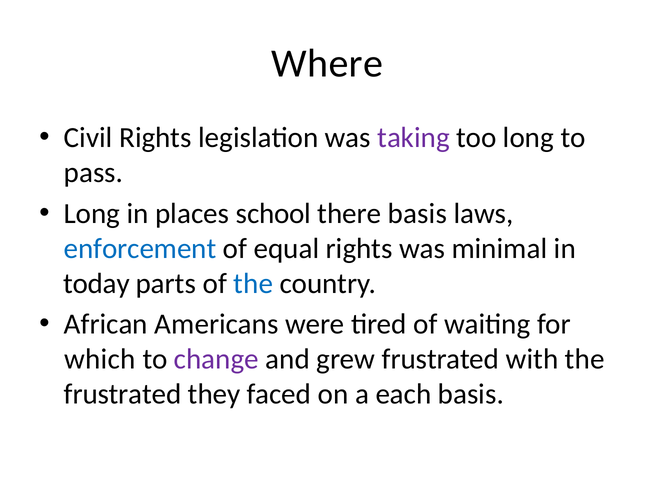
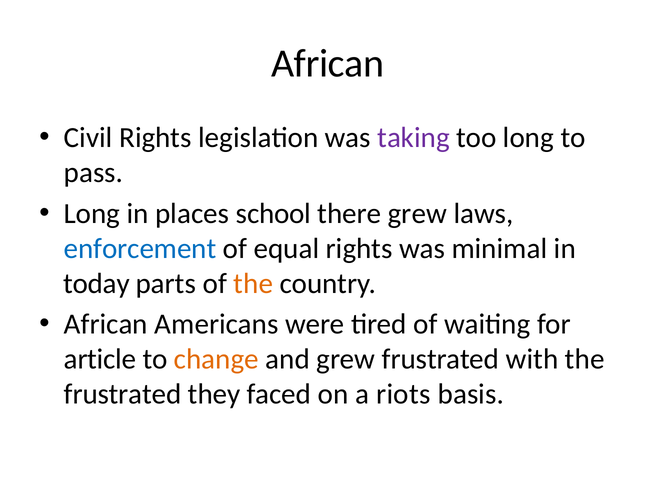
Where at (327, 63): Where -> African
there basis: basis -> grew
the at (253, 283) colour: blue -> orange
which: which -> article
change colour: purple -> orange
each: each -> riots
